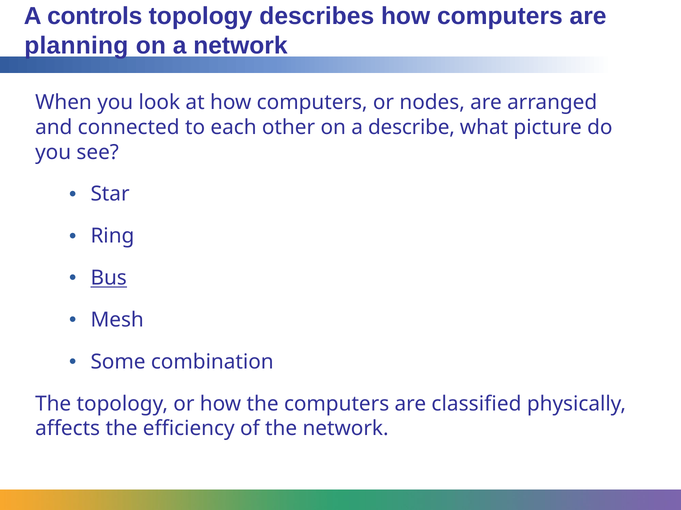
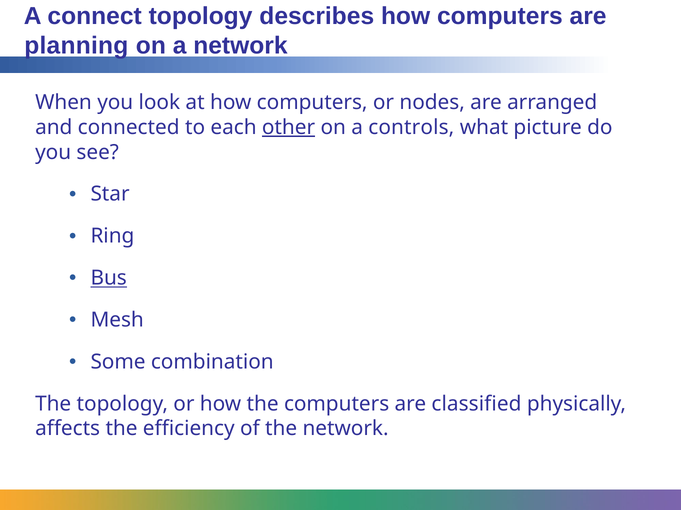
controls: controls -> connect
other underline: none -> present
describe: describe -> controls
